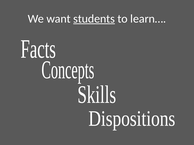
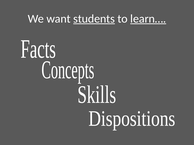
learn… underline: none -> present
